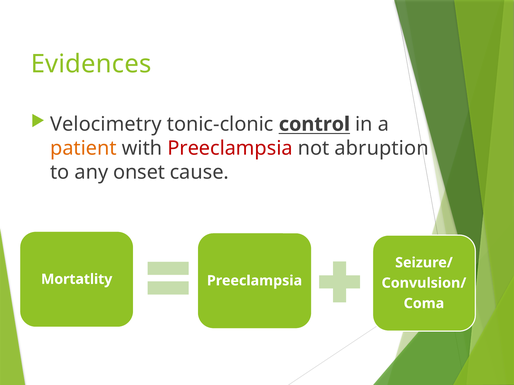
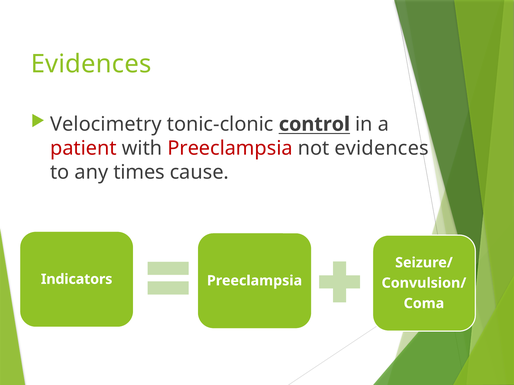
patient colour: orange -> red
not abruption: abruption -> evidences
onset: onset -> times
Mortatlity: Mortatlity -> Indicators
